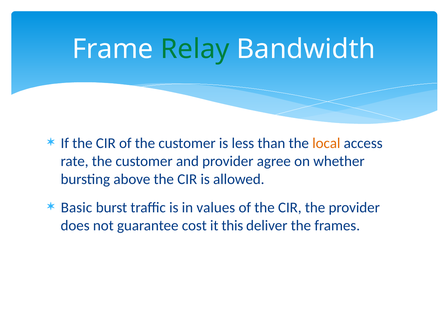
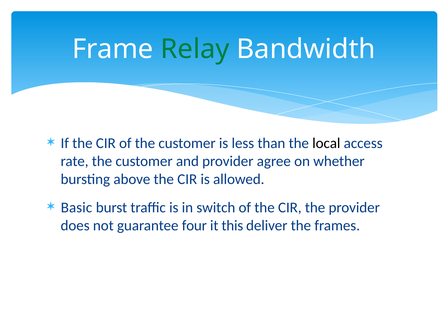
local colour: orange -> black
values: values -> switch
cost: cost -> four
